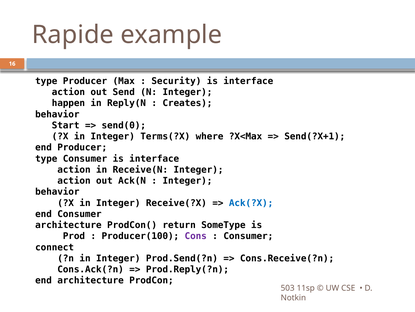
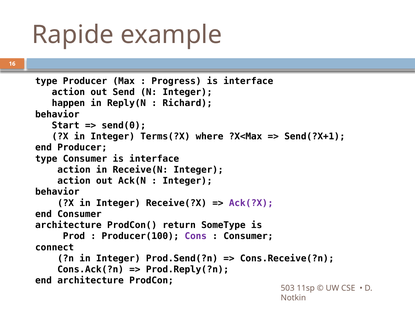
Security: Security -> Progress
Creates: Creates -> Richard
Ack(?X colour: blue -> purple
